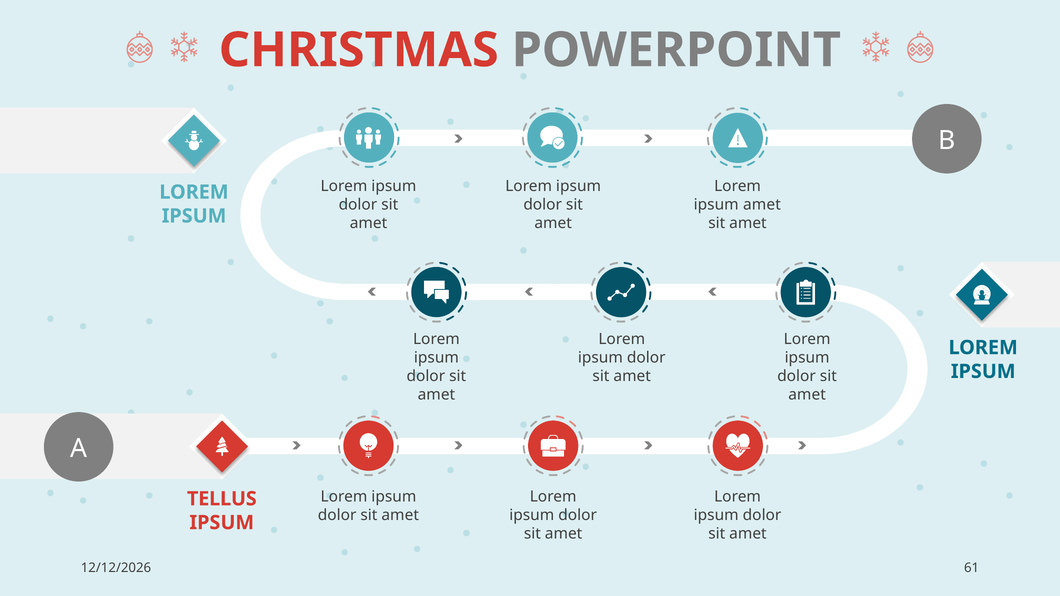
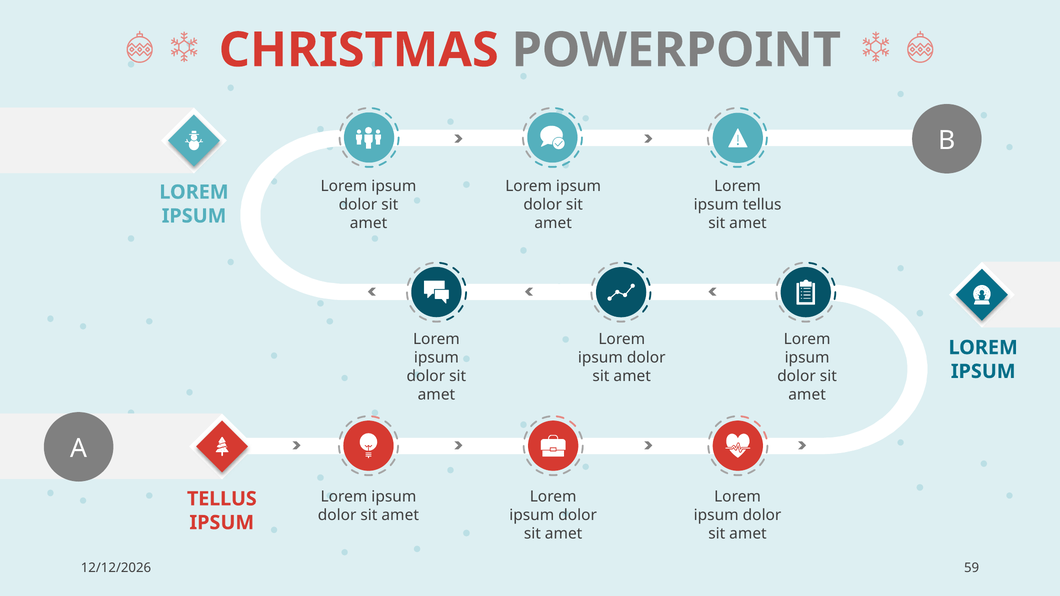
ipsum amet: amet -> tellus
61: 61 -> 59
